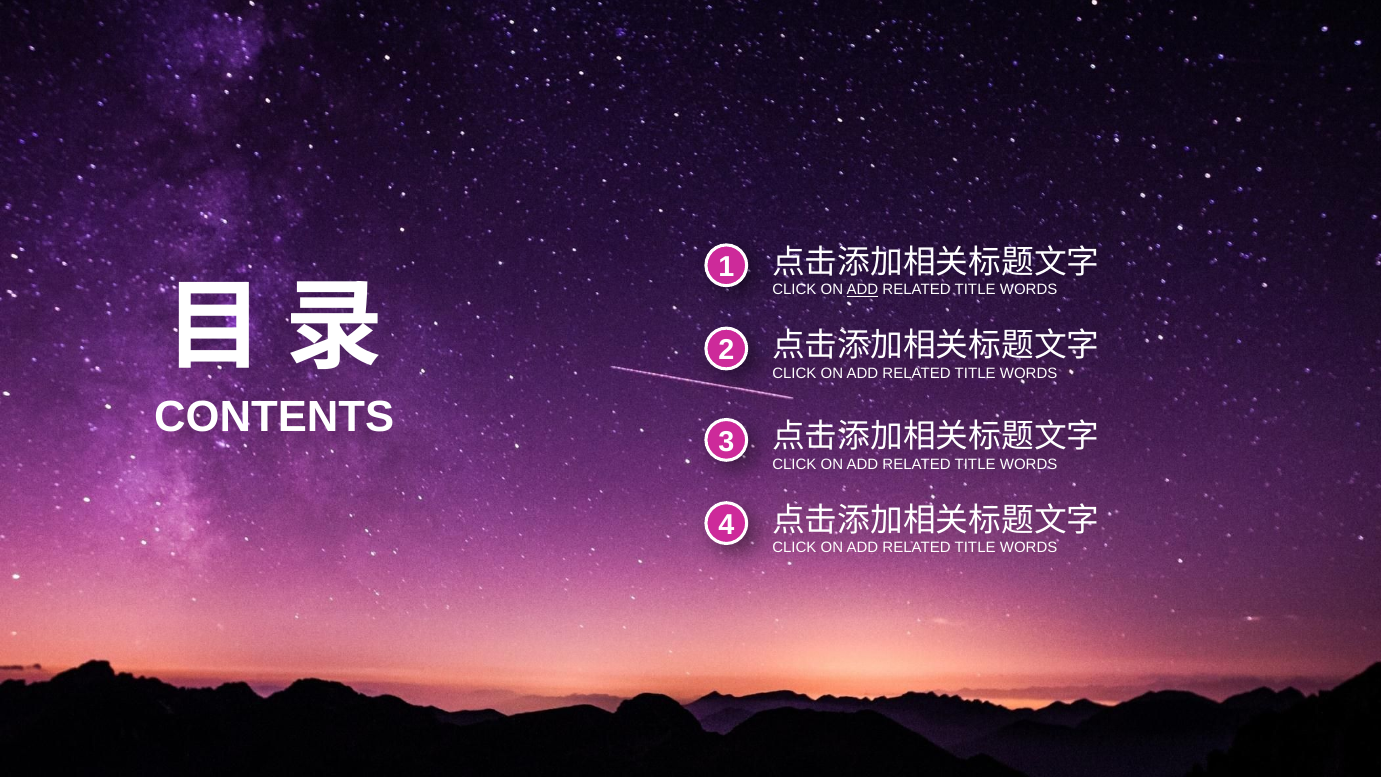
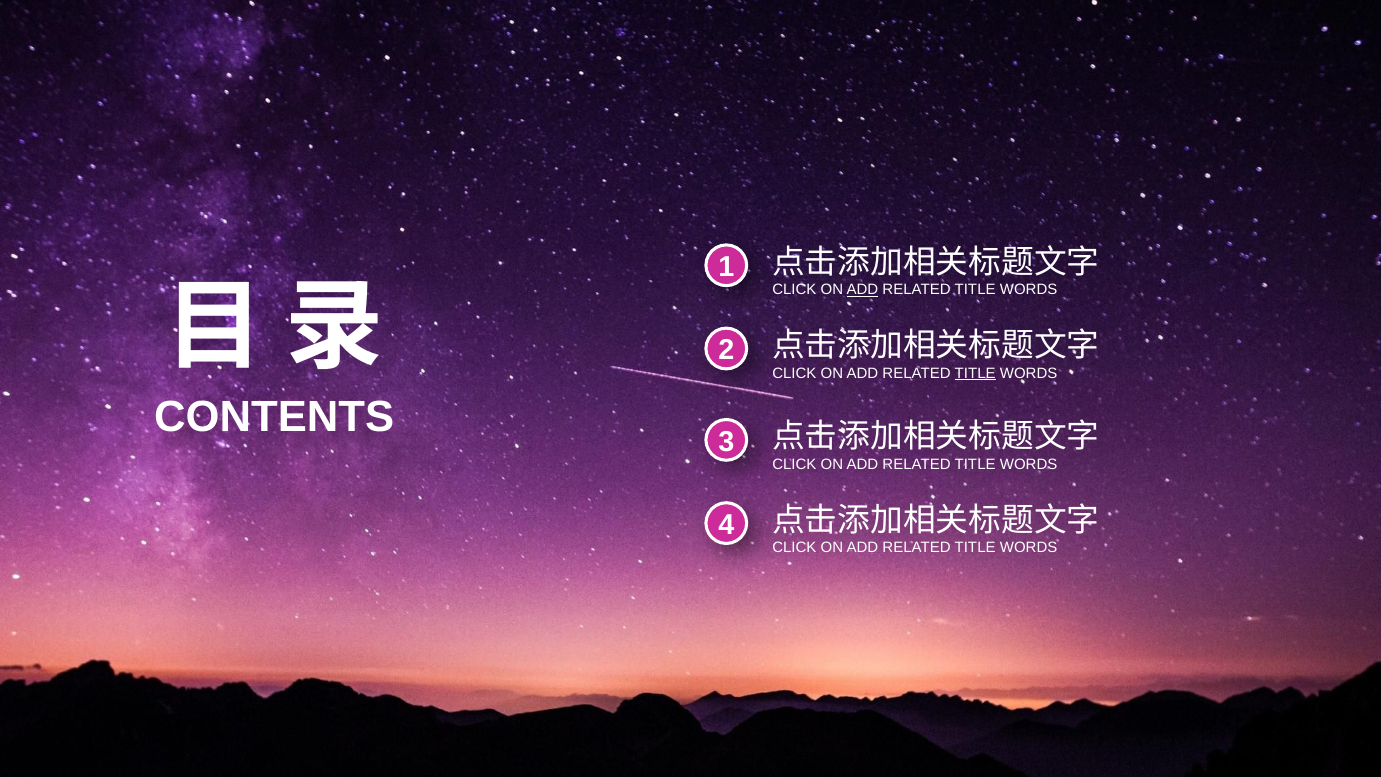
TITLE at (975, 373) underline: none -> present
